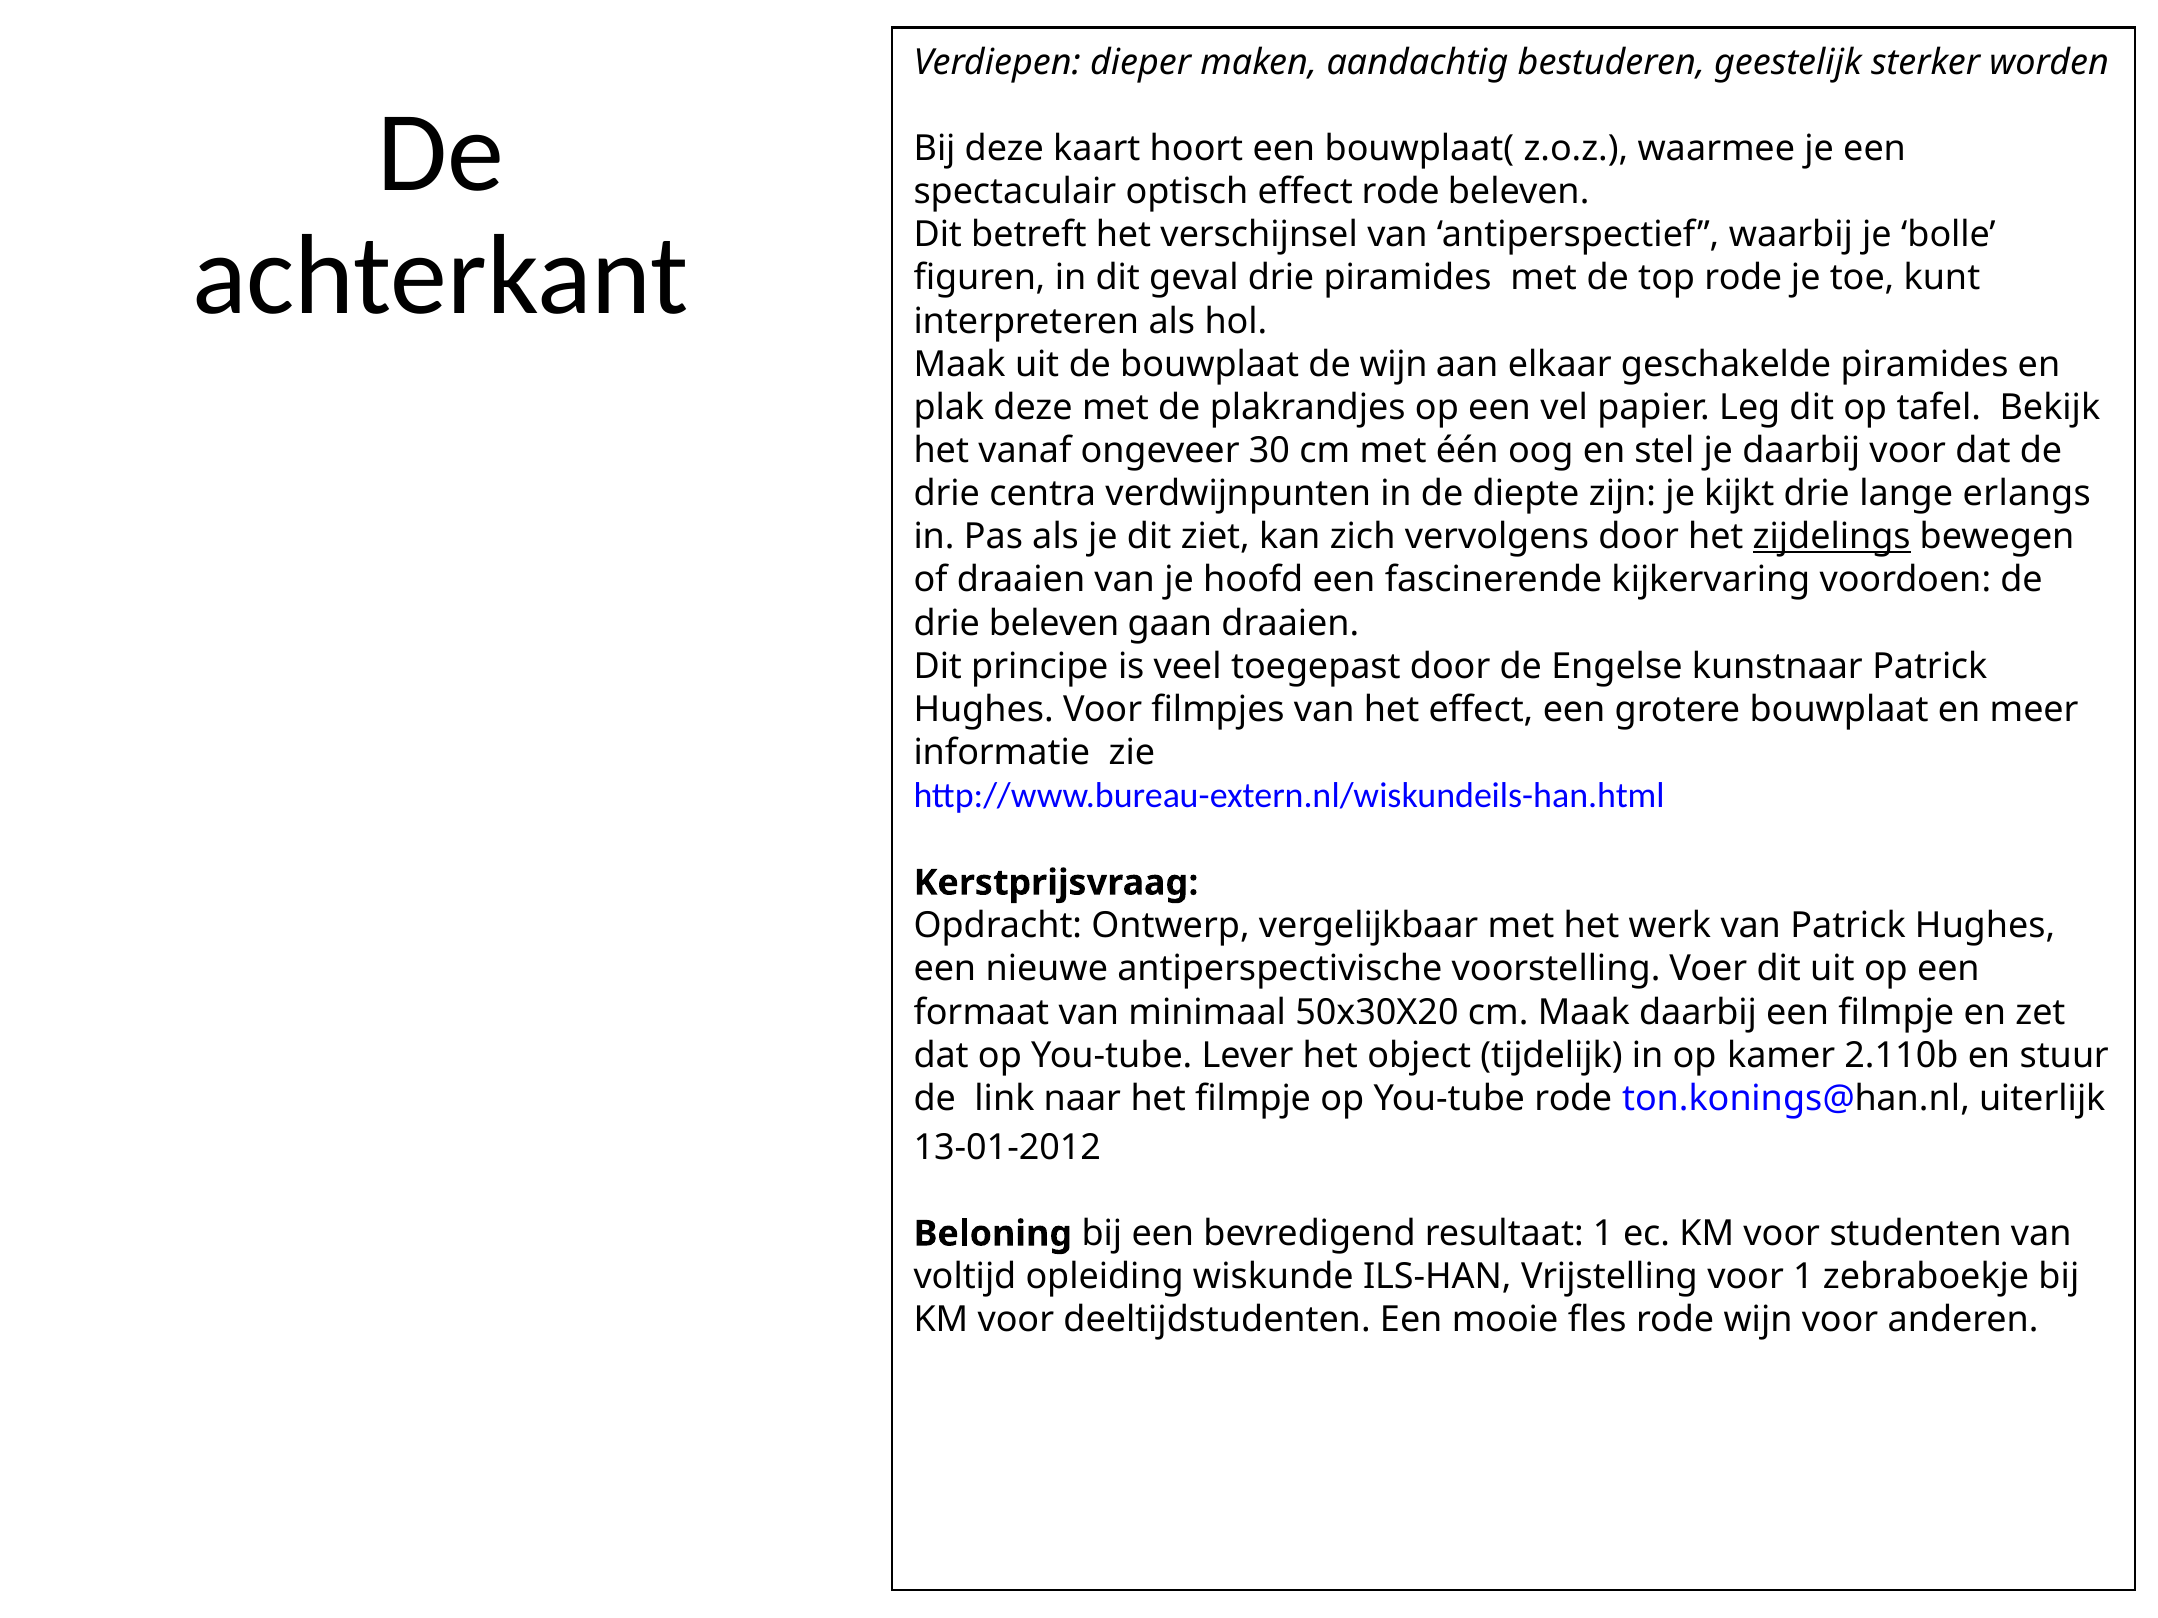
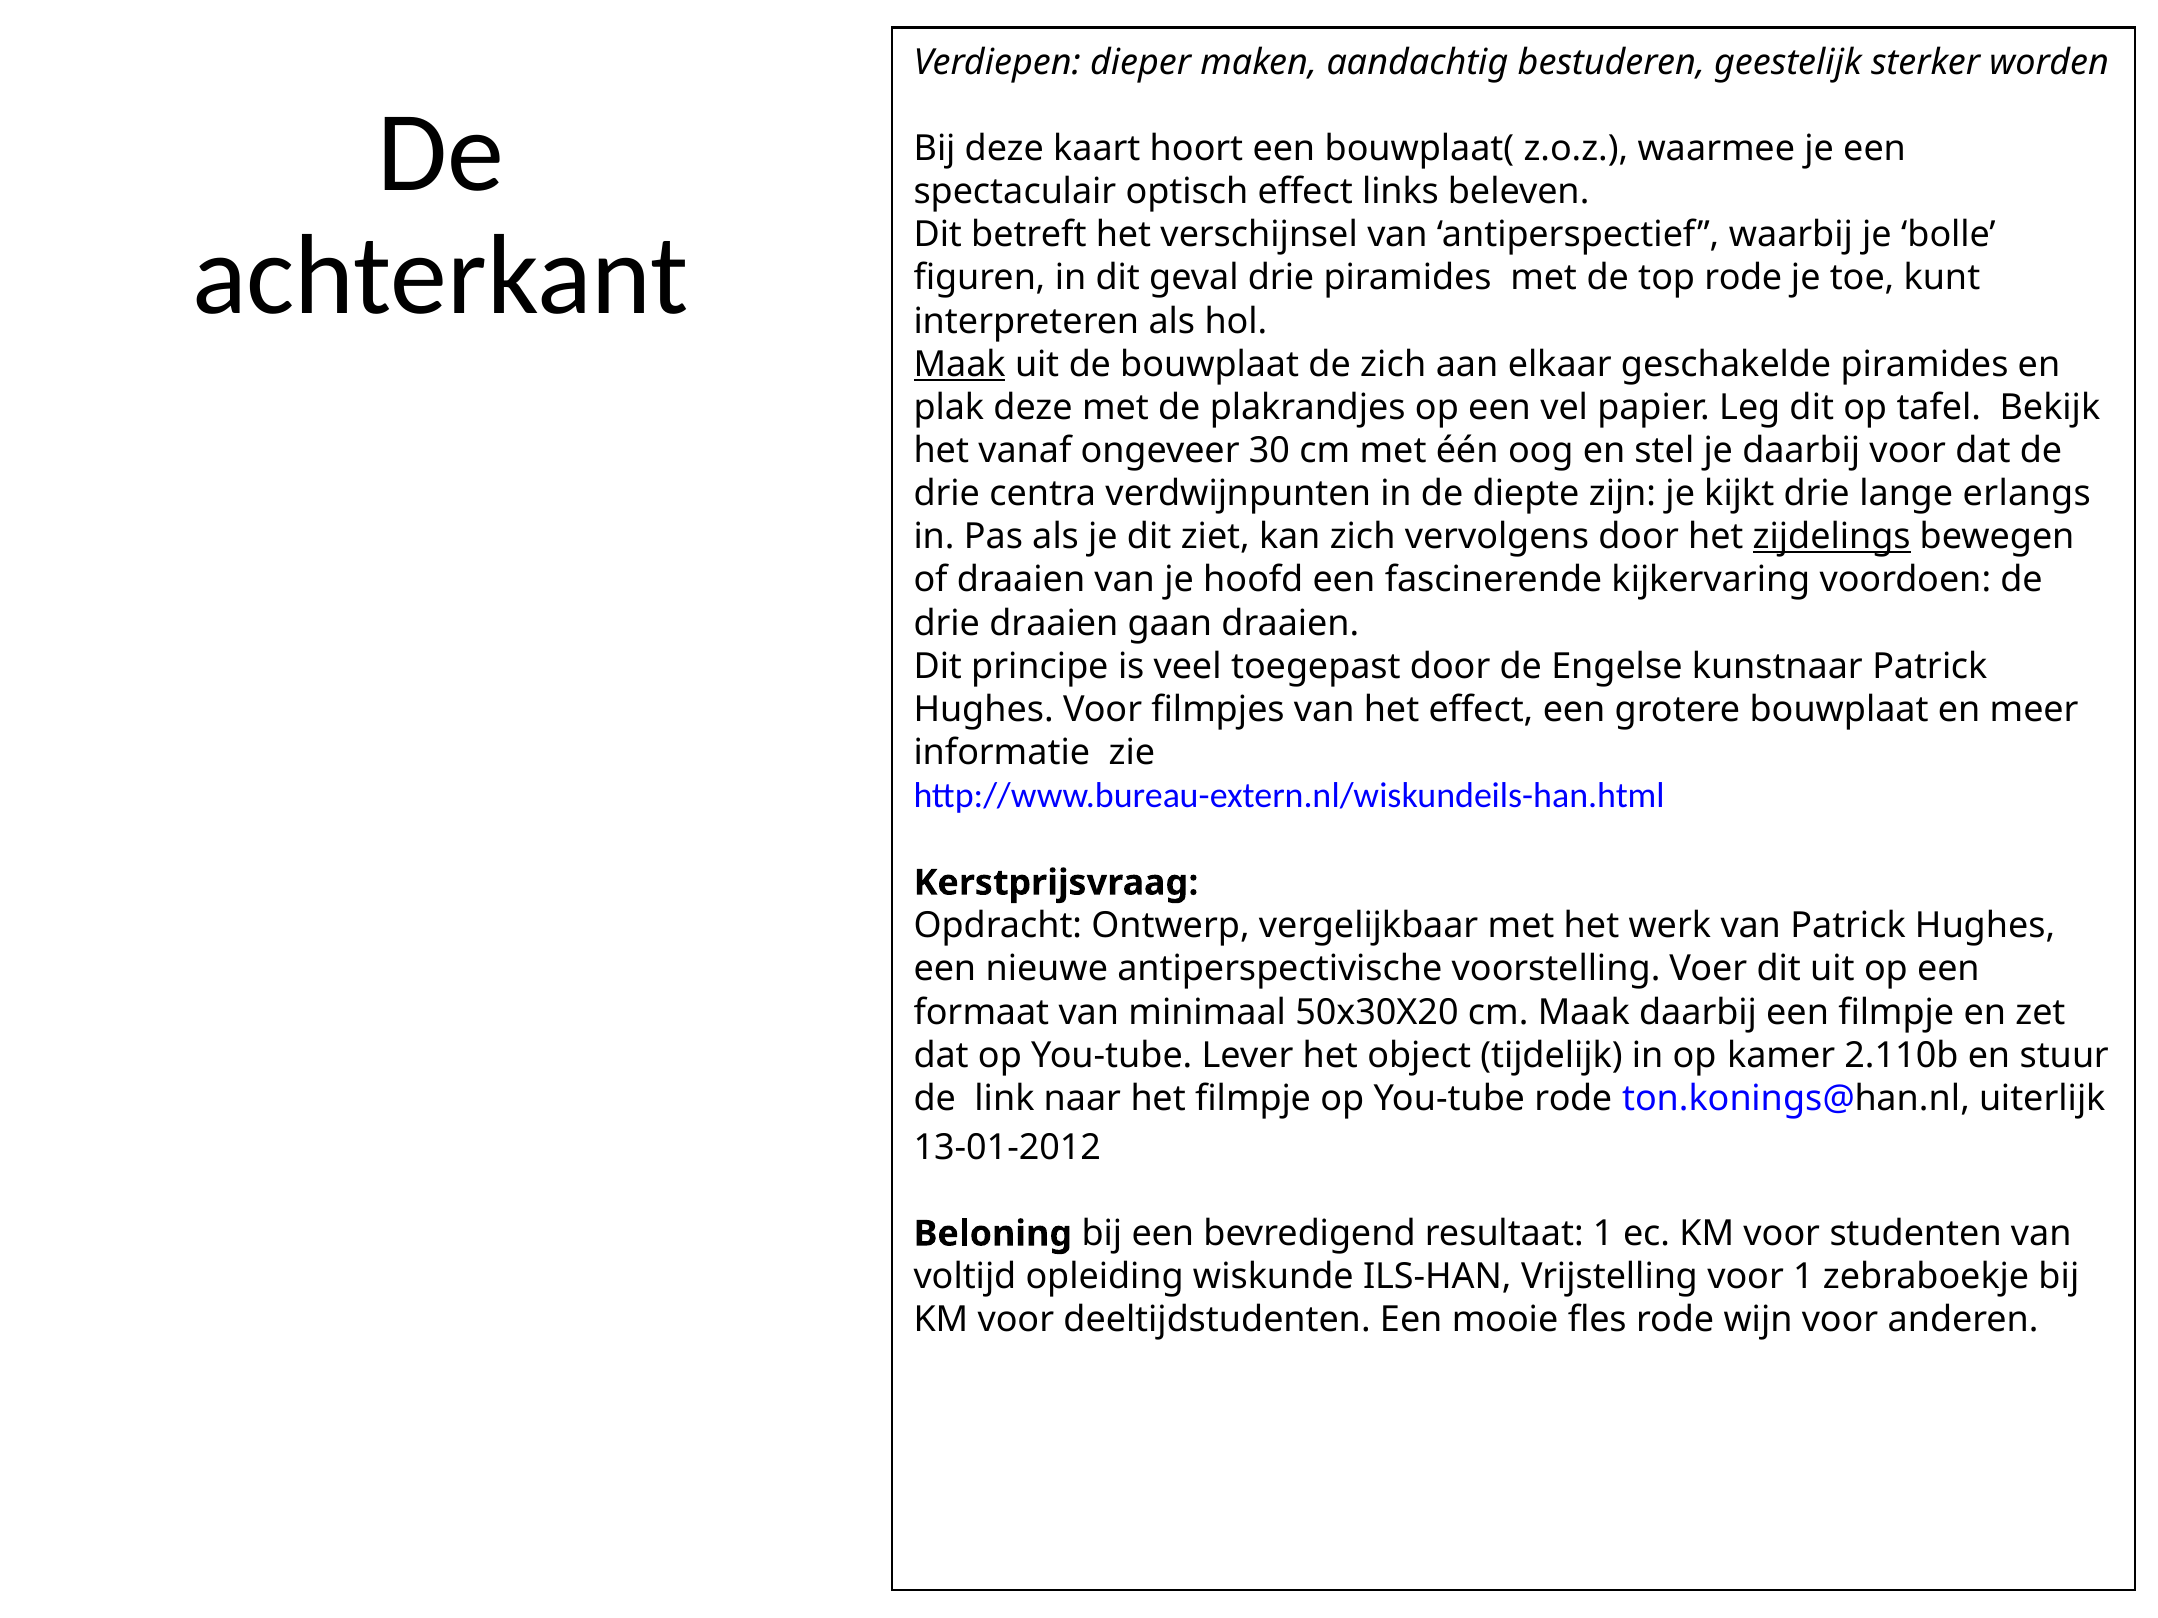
effect rode: rode -> links
Maak at (960, 364) underline: none -> present
de wijn: wijn -> zich
drie beleven: beleven -> draaien
